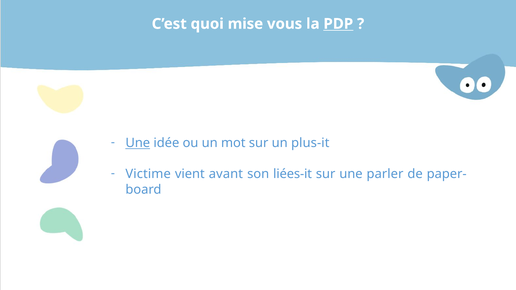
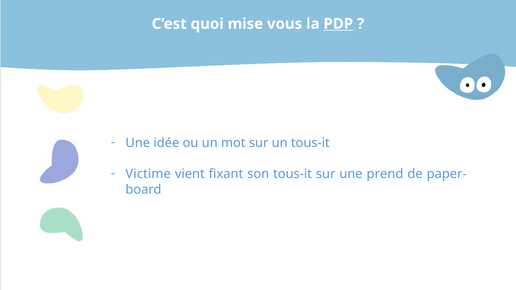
Une at (138, 143) underline: present -> none
un plus-it: plus-it -> tous-it
avant: avant -> fixant
son liées-it: liées-it -> tous-it
parler: parler -> prend
